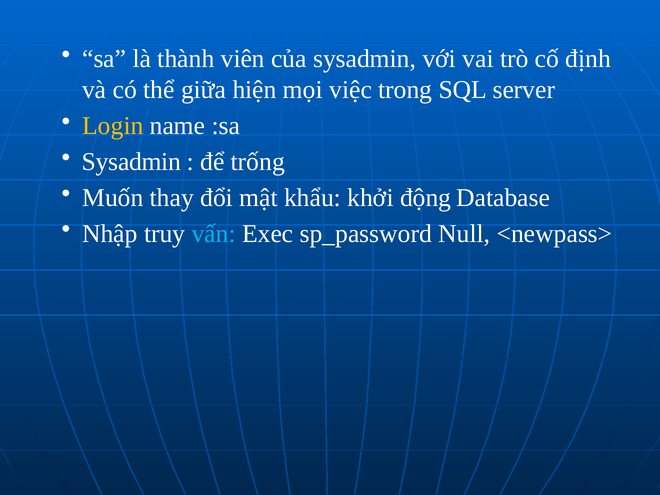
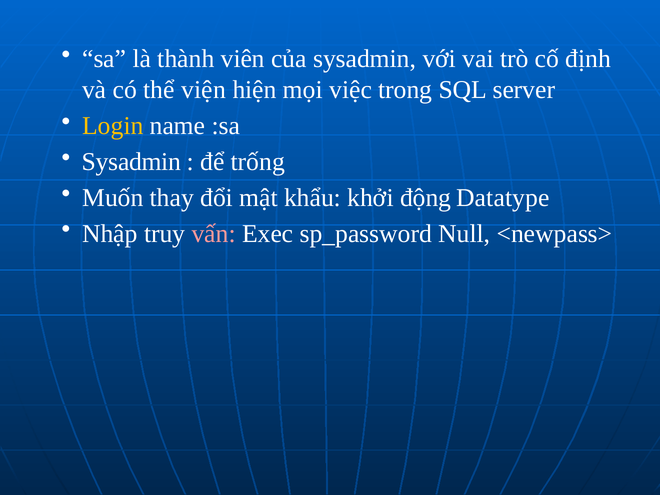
giữa: giữa -> viện
Database: Database -> Datatype
vấn colour: light blue -> pink
